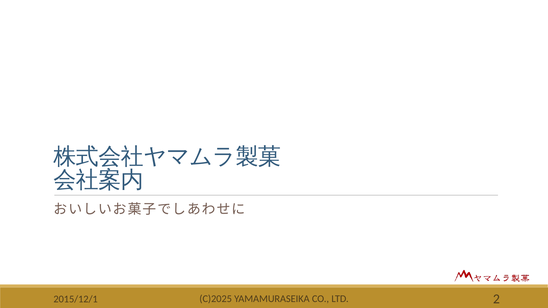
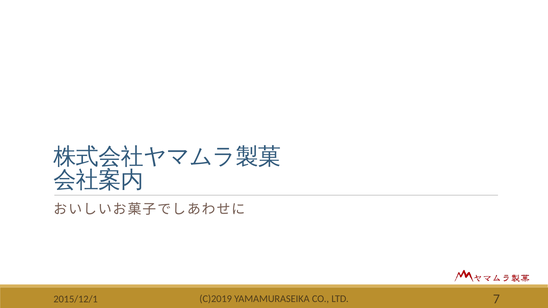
C)2025: C)2025 -> C)2019
2: 2 -> 7
